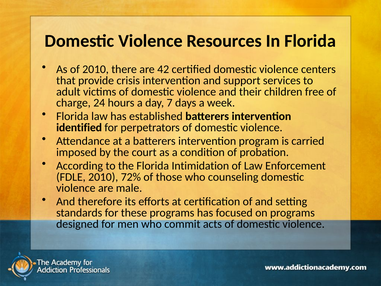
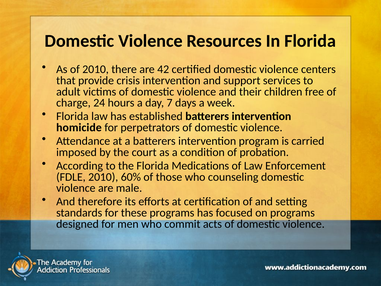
identified: identified -> homicide
Intimidation: Intimidation -> Medications
72%: 72% -> 60%
